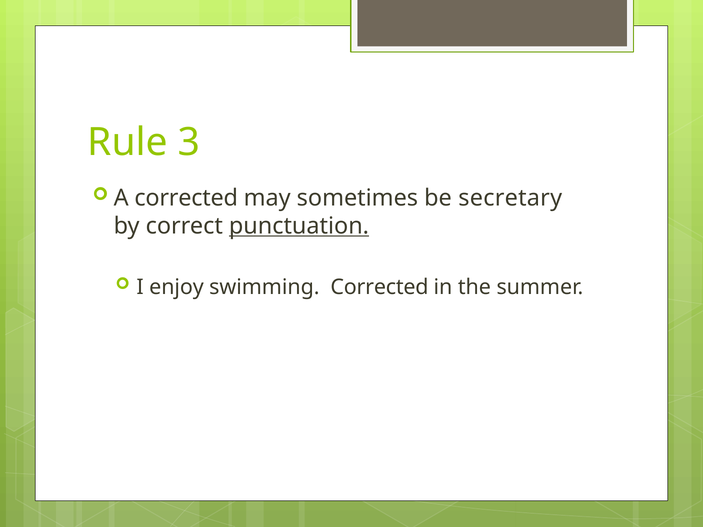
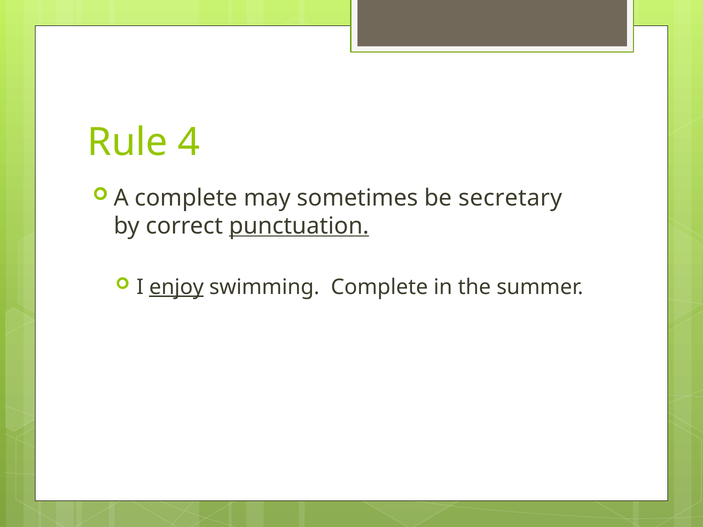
3: 3 -> 4
A corrected: corrected -> complete
enjoy underline: none -> present
swimming Corrected: Corrected -> Complete
